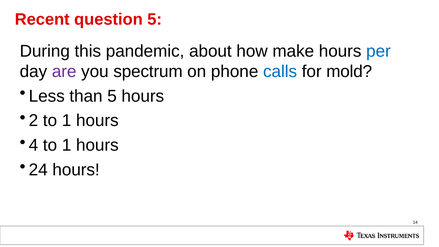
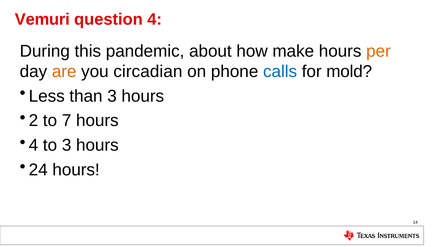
Recent: Recent -> Vemuri
question 5: 5 -> 4
per colour: blue -> orange
are colour: purple -> orange
spectrum: spectrum -> circadian
than 5: 5 -> 3
1 at (67, 121): 1 -> 7
1 at (67, 145): 1 -> 3
